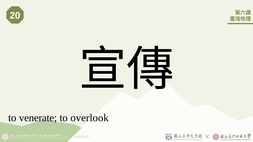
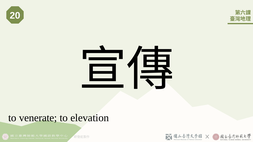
overlook: overlook -> elevation
